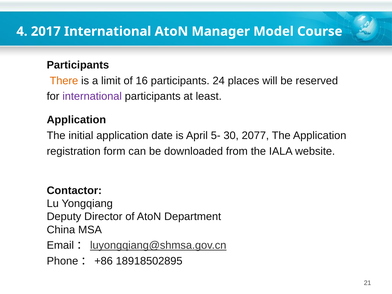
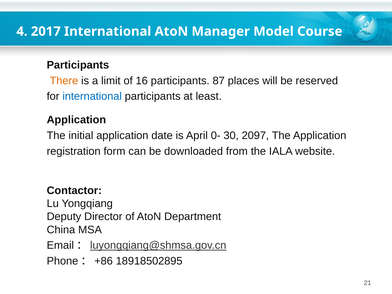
24: 24 -> 87
international at (92, 96) colour: purple -> blue
5-: 5- -> 0-
2077: 2077 -> 2097
